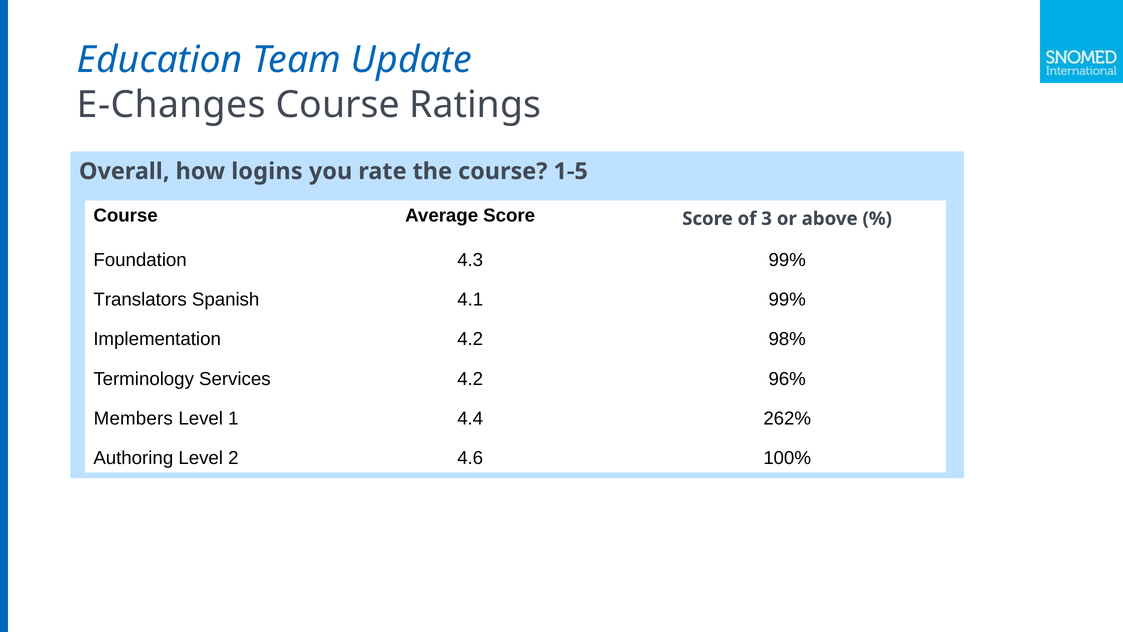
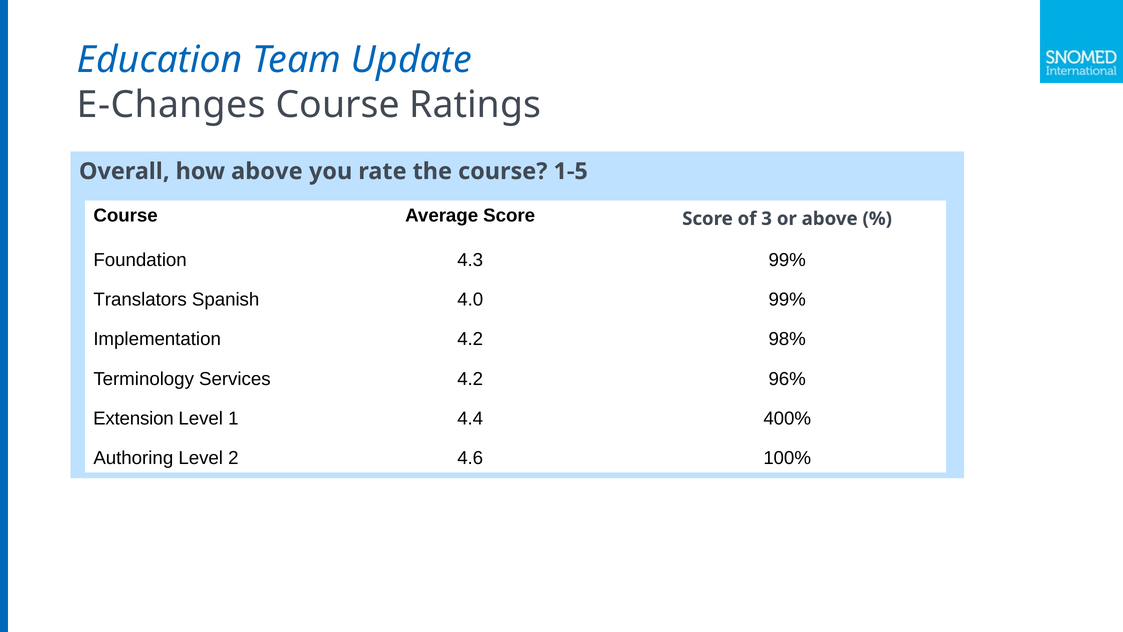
how logins: logins -> above
4.1: 4.1 -> 4.0
Members: Members -> Extension
262%: 262% -> 400%
